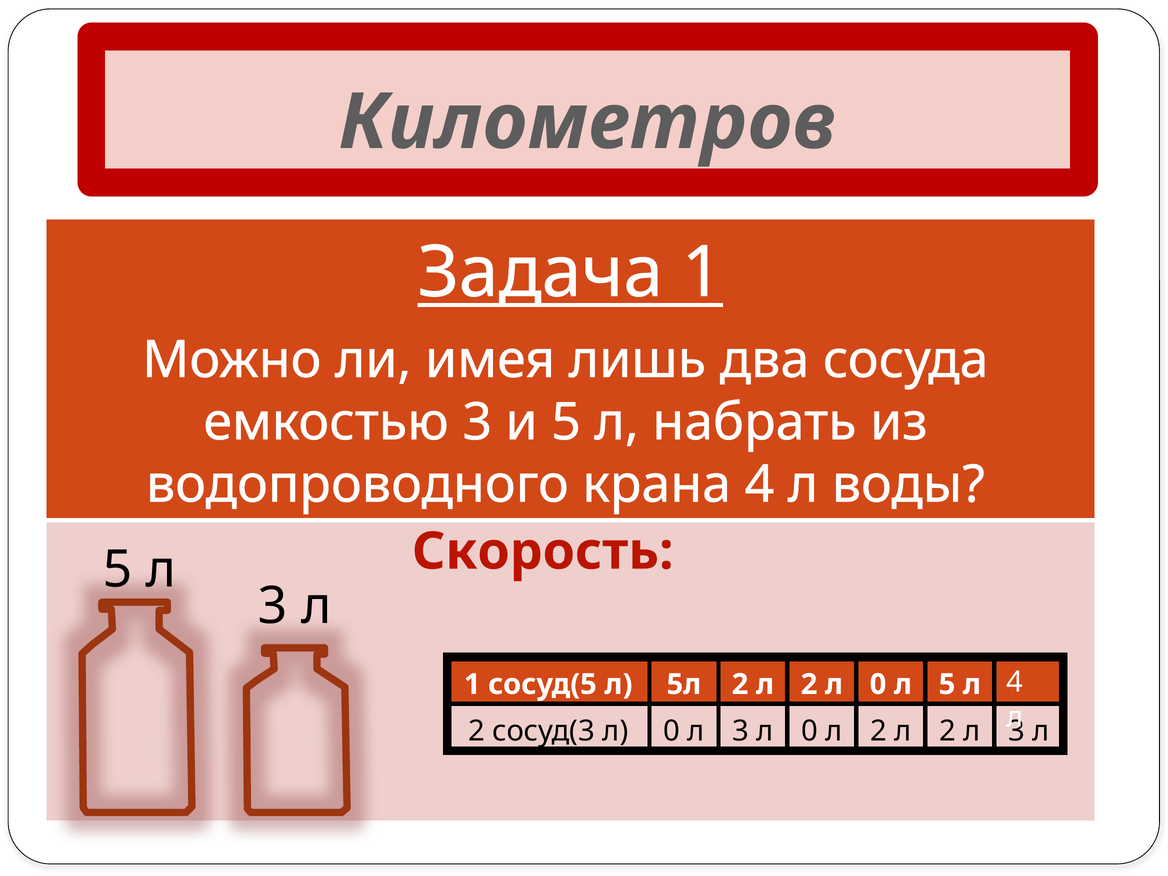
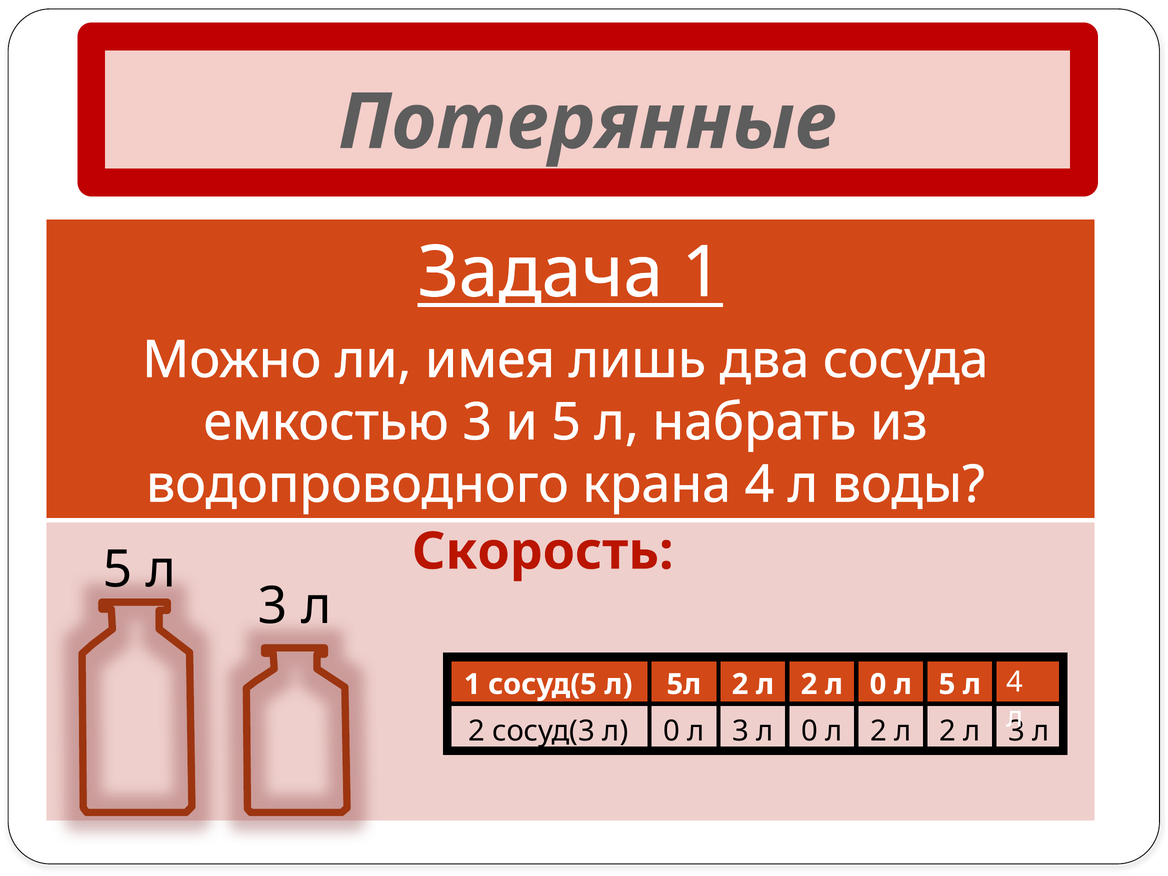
Километров: Километров -> Потерянные
